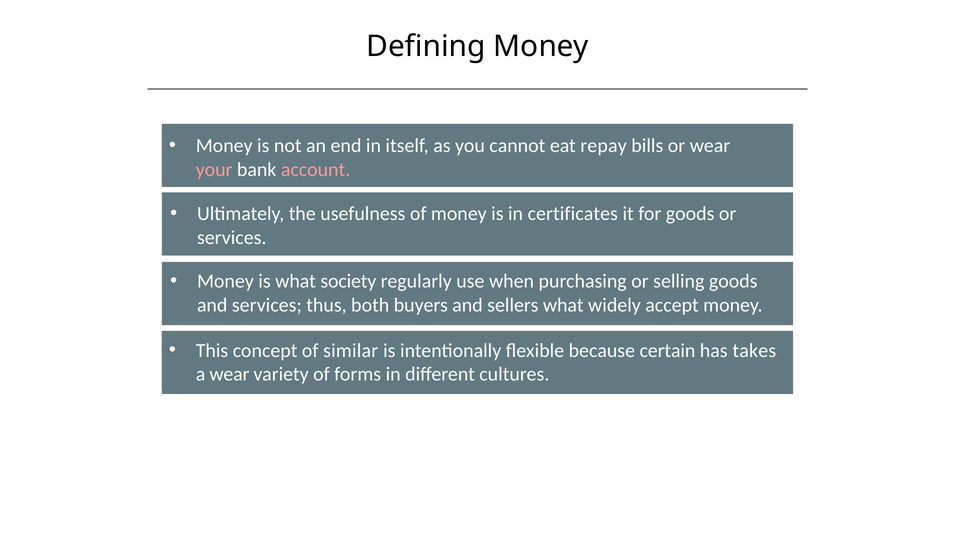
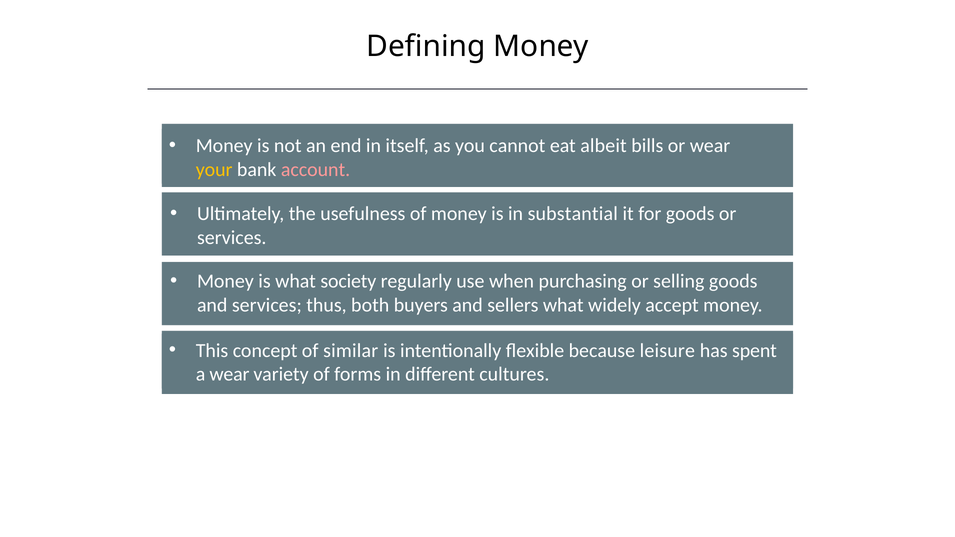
repay: repay -> albeit
your colour: pink -> yellow
certificates: certificates -> substantial
certain: certain -> leisure
takes: takes -> spent
